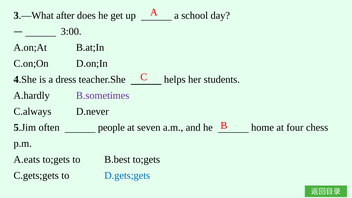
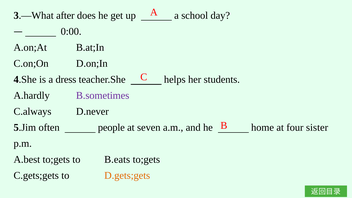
3:00: 3:00 -> 0:00
chess: chess -> sister
A.eats: A.eats -> A.best
B.best: B.best -> B.eats
D.gets;gets colour: blue -> orange
